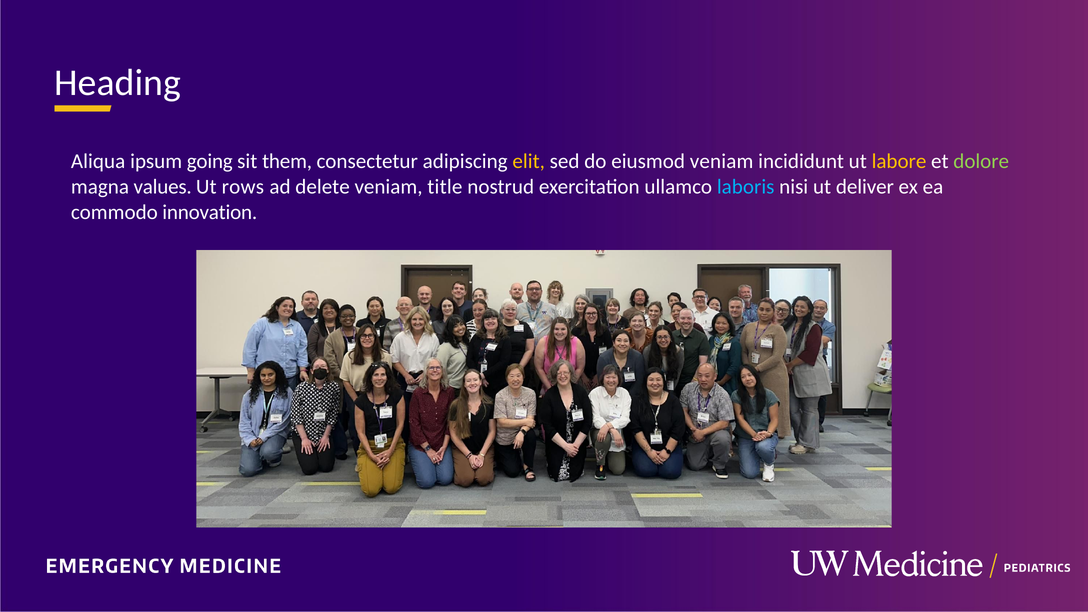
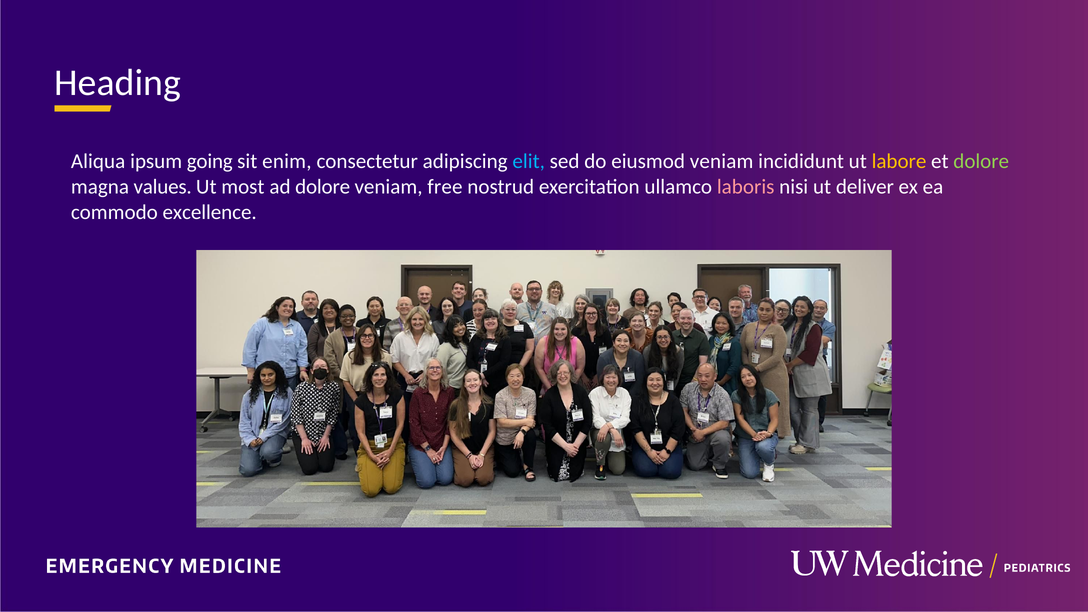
them: them -> enim
elit colour: yellow -> light blue
rows: rows -> most
ad delete: delete -> dolore
title: title -> free
laboris colour: light blue -> pink
innovation: innovation -> excellence
